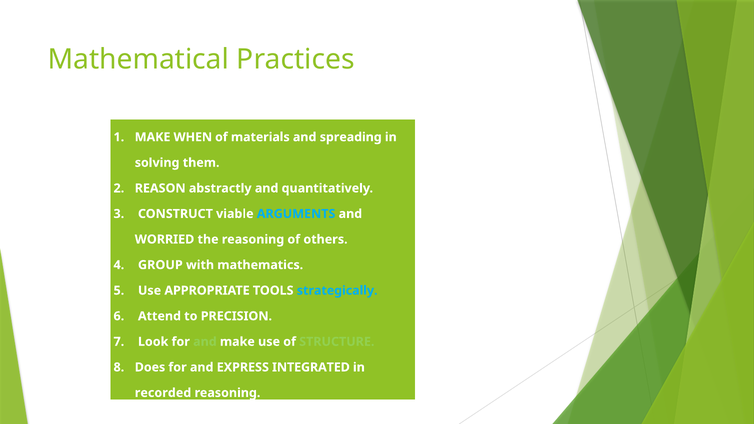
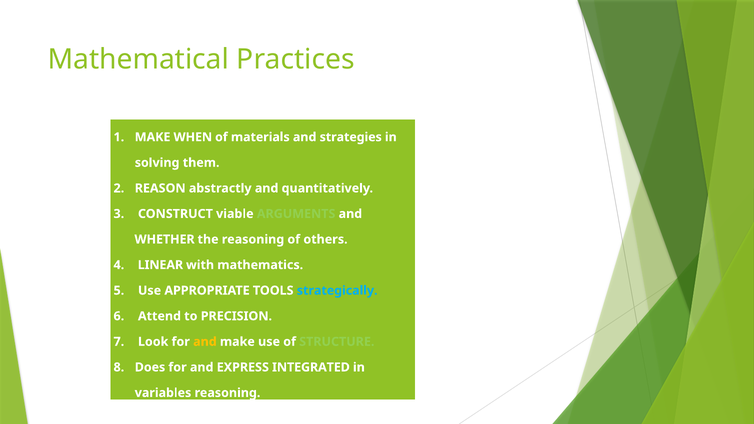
spreading: spreading -> strategies
ARGUMENTS colour: light blue -> light green
WORRIED: WORRIED -> WHETHER
GROUP: GROUP -> LINEAR
and at (205, 342) colour: light green -> yellow
recorded: recorded -> variables
